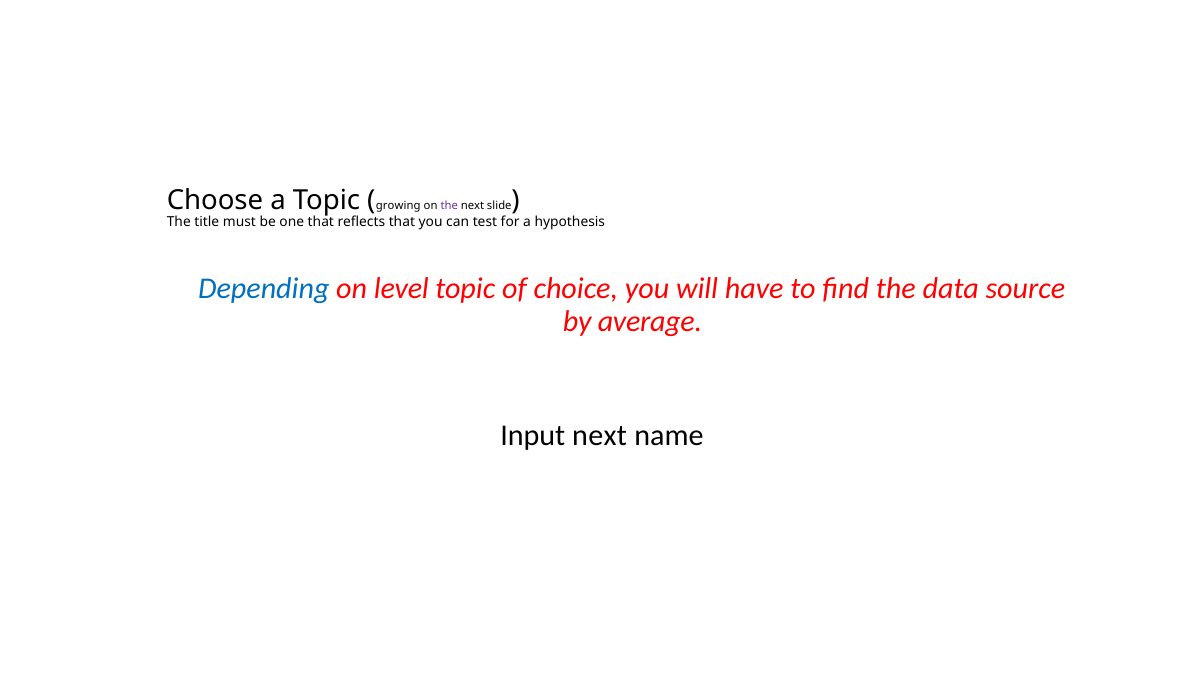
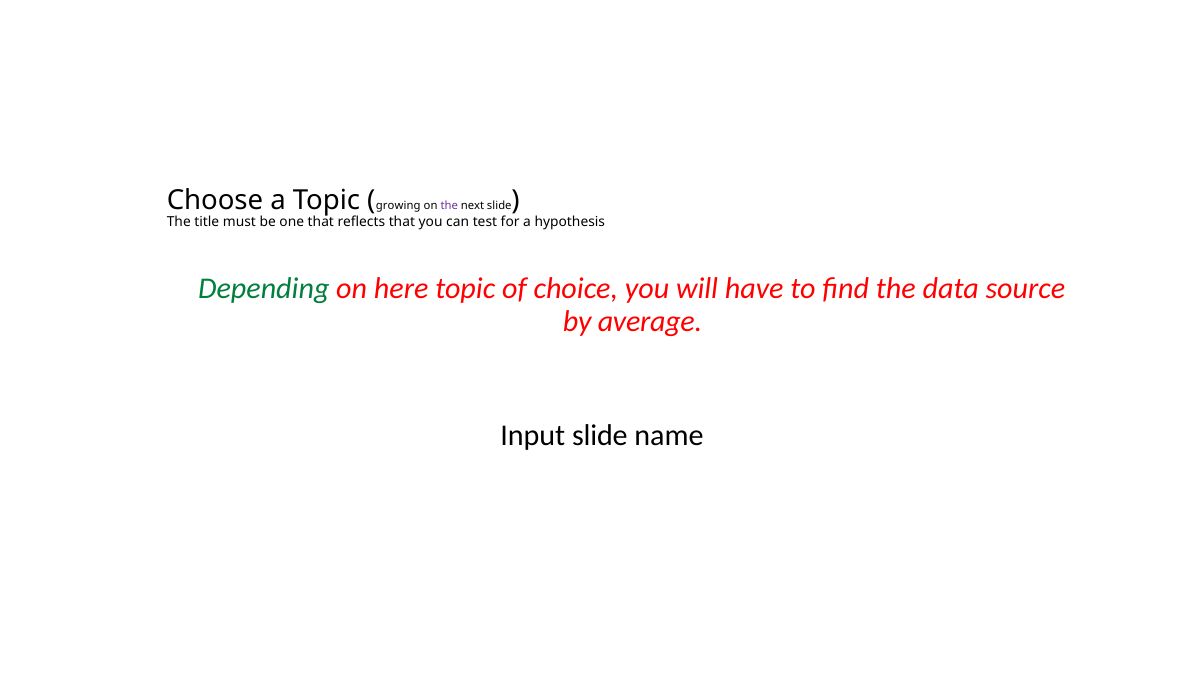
Depending colour: blue -> green
level: level -> here
Input next: next -> slide
